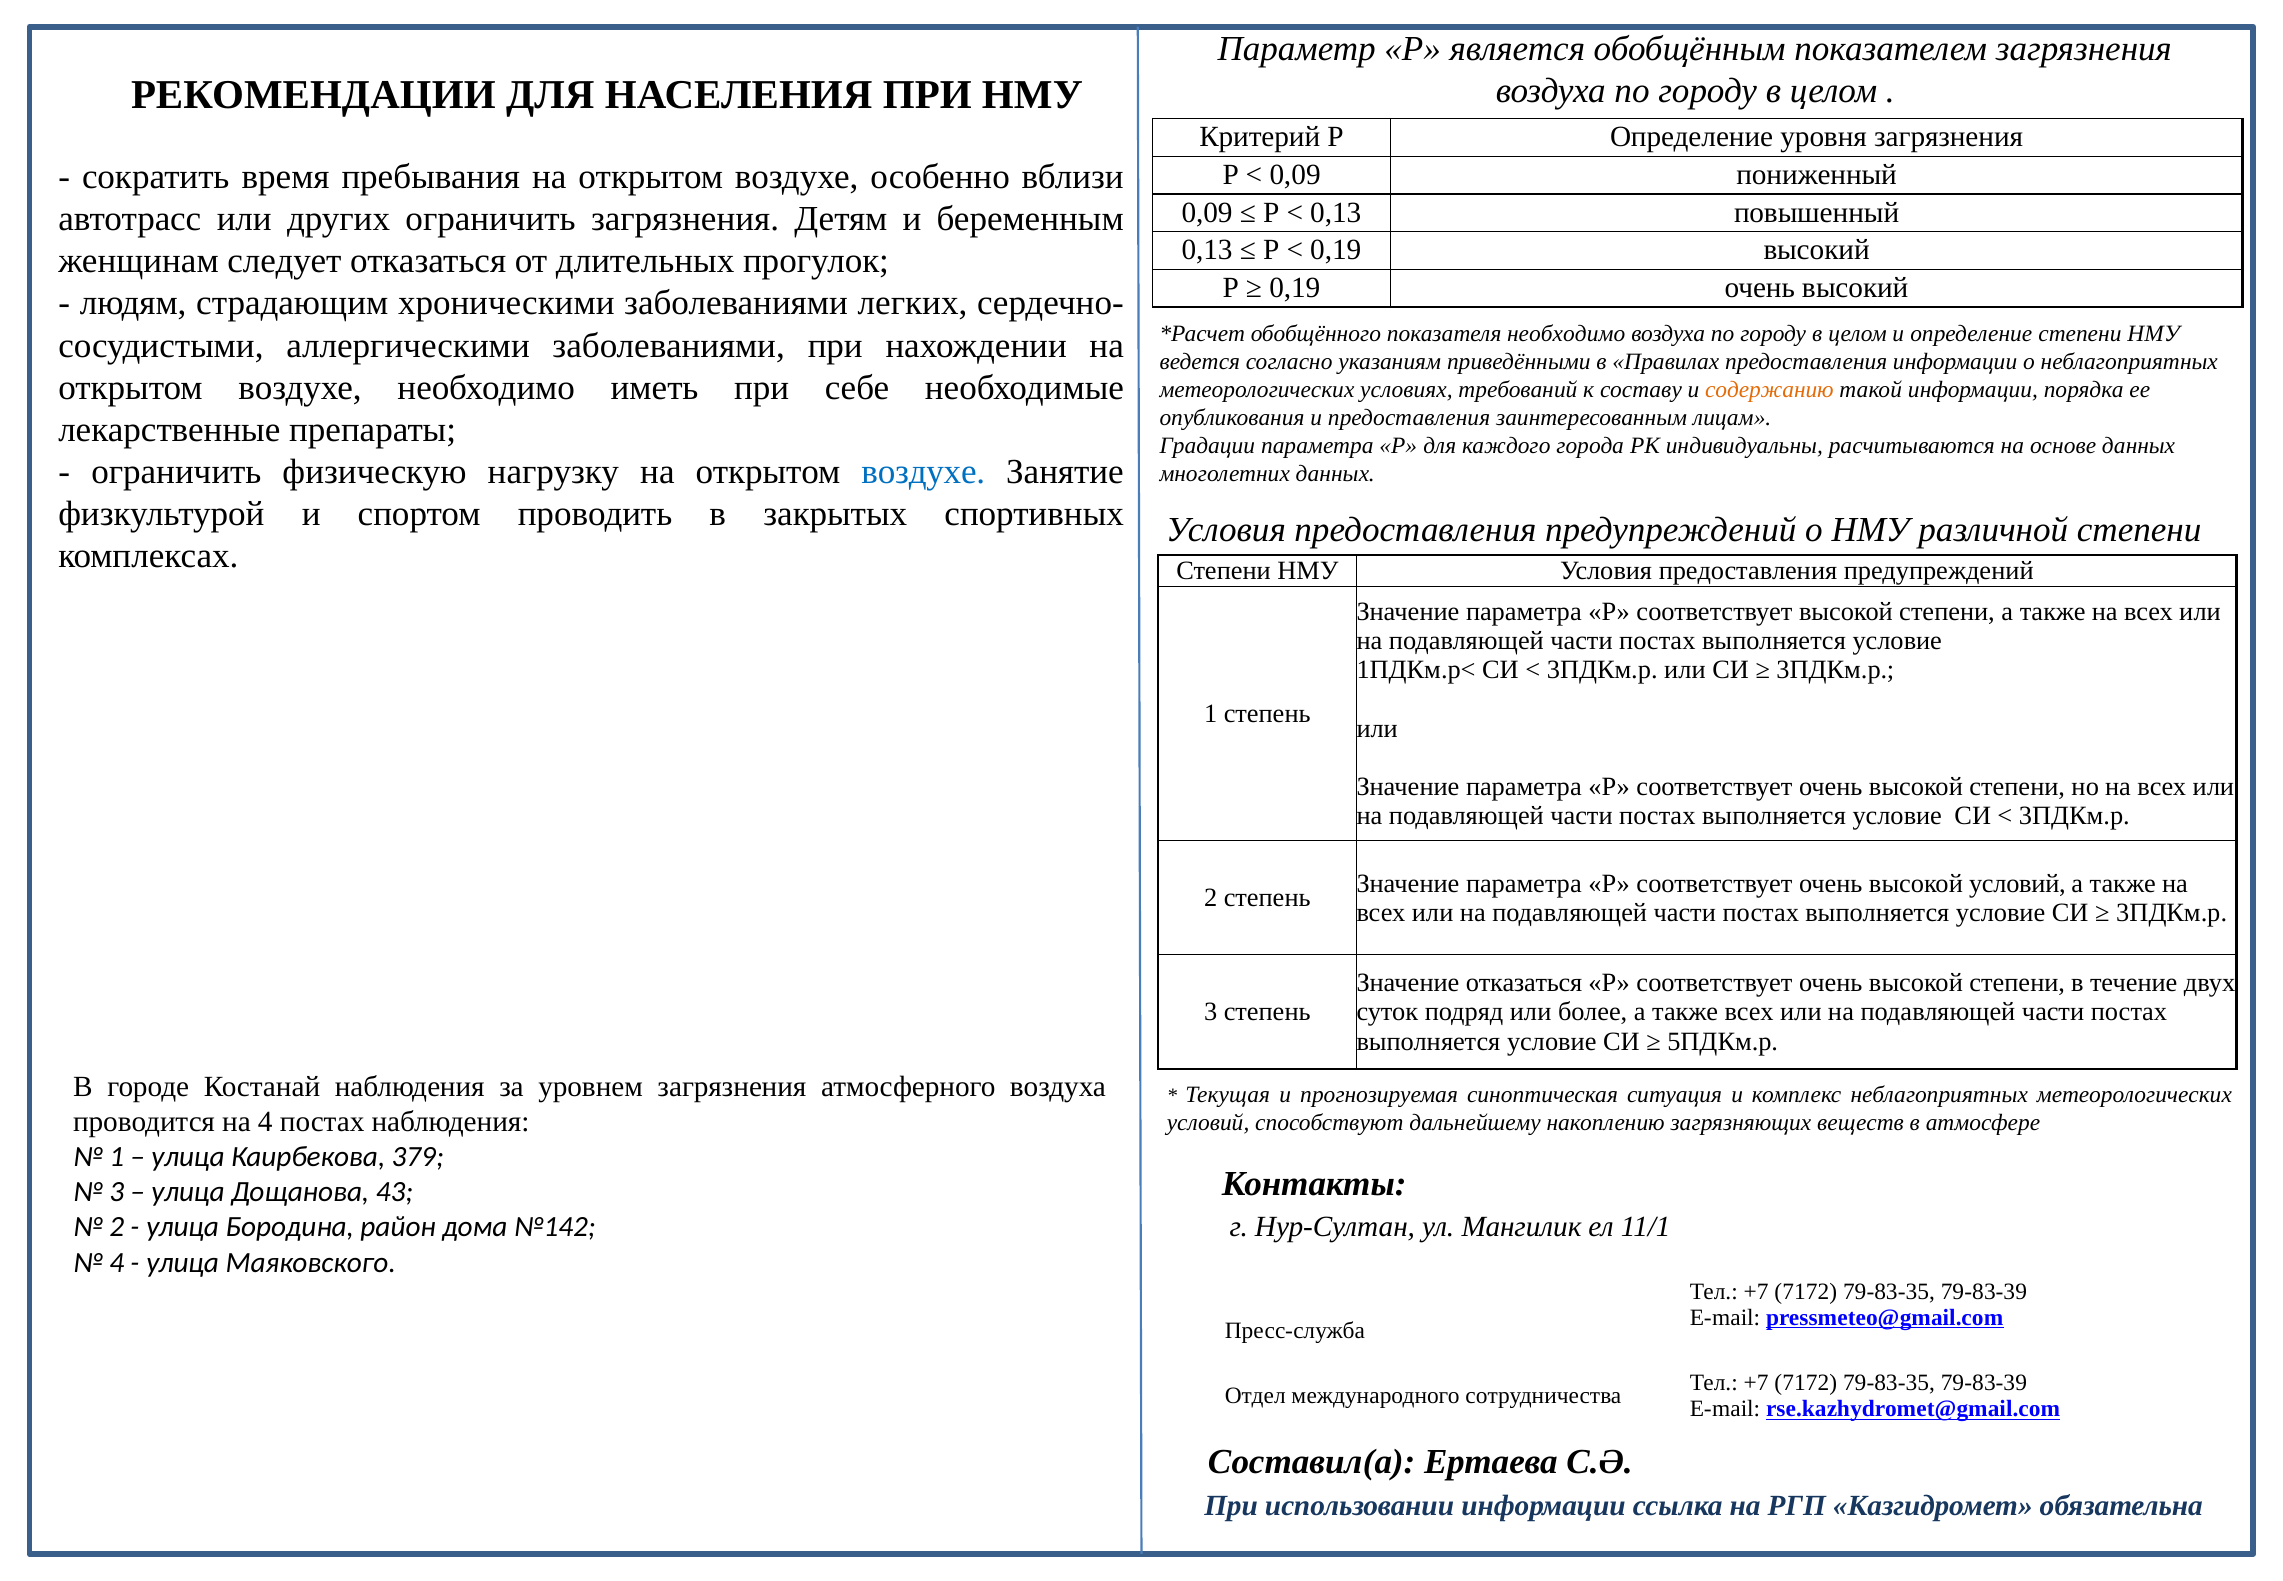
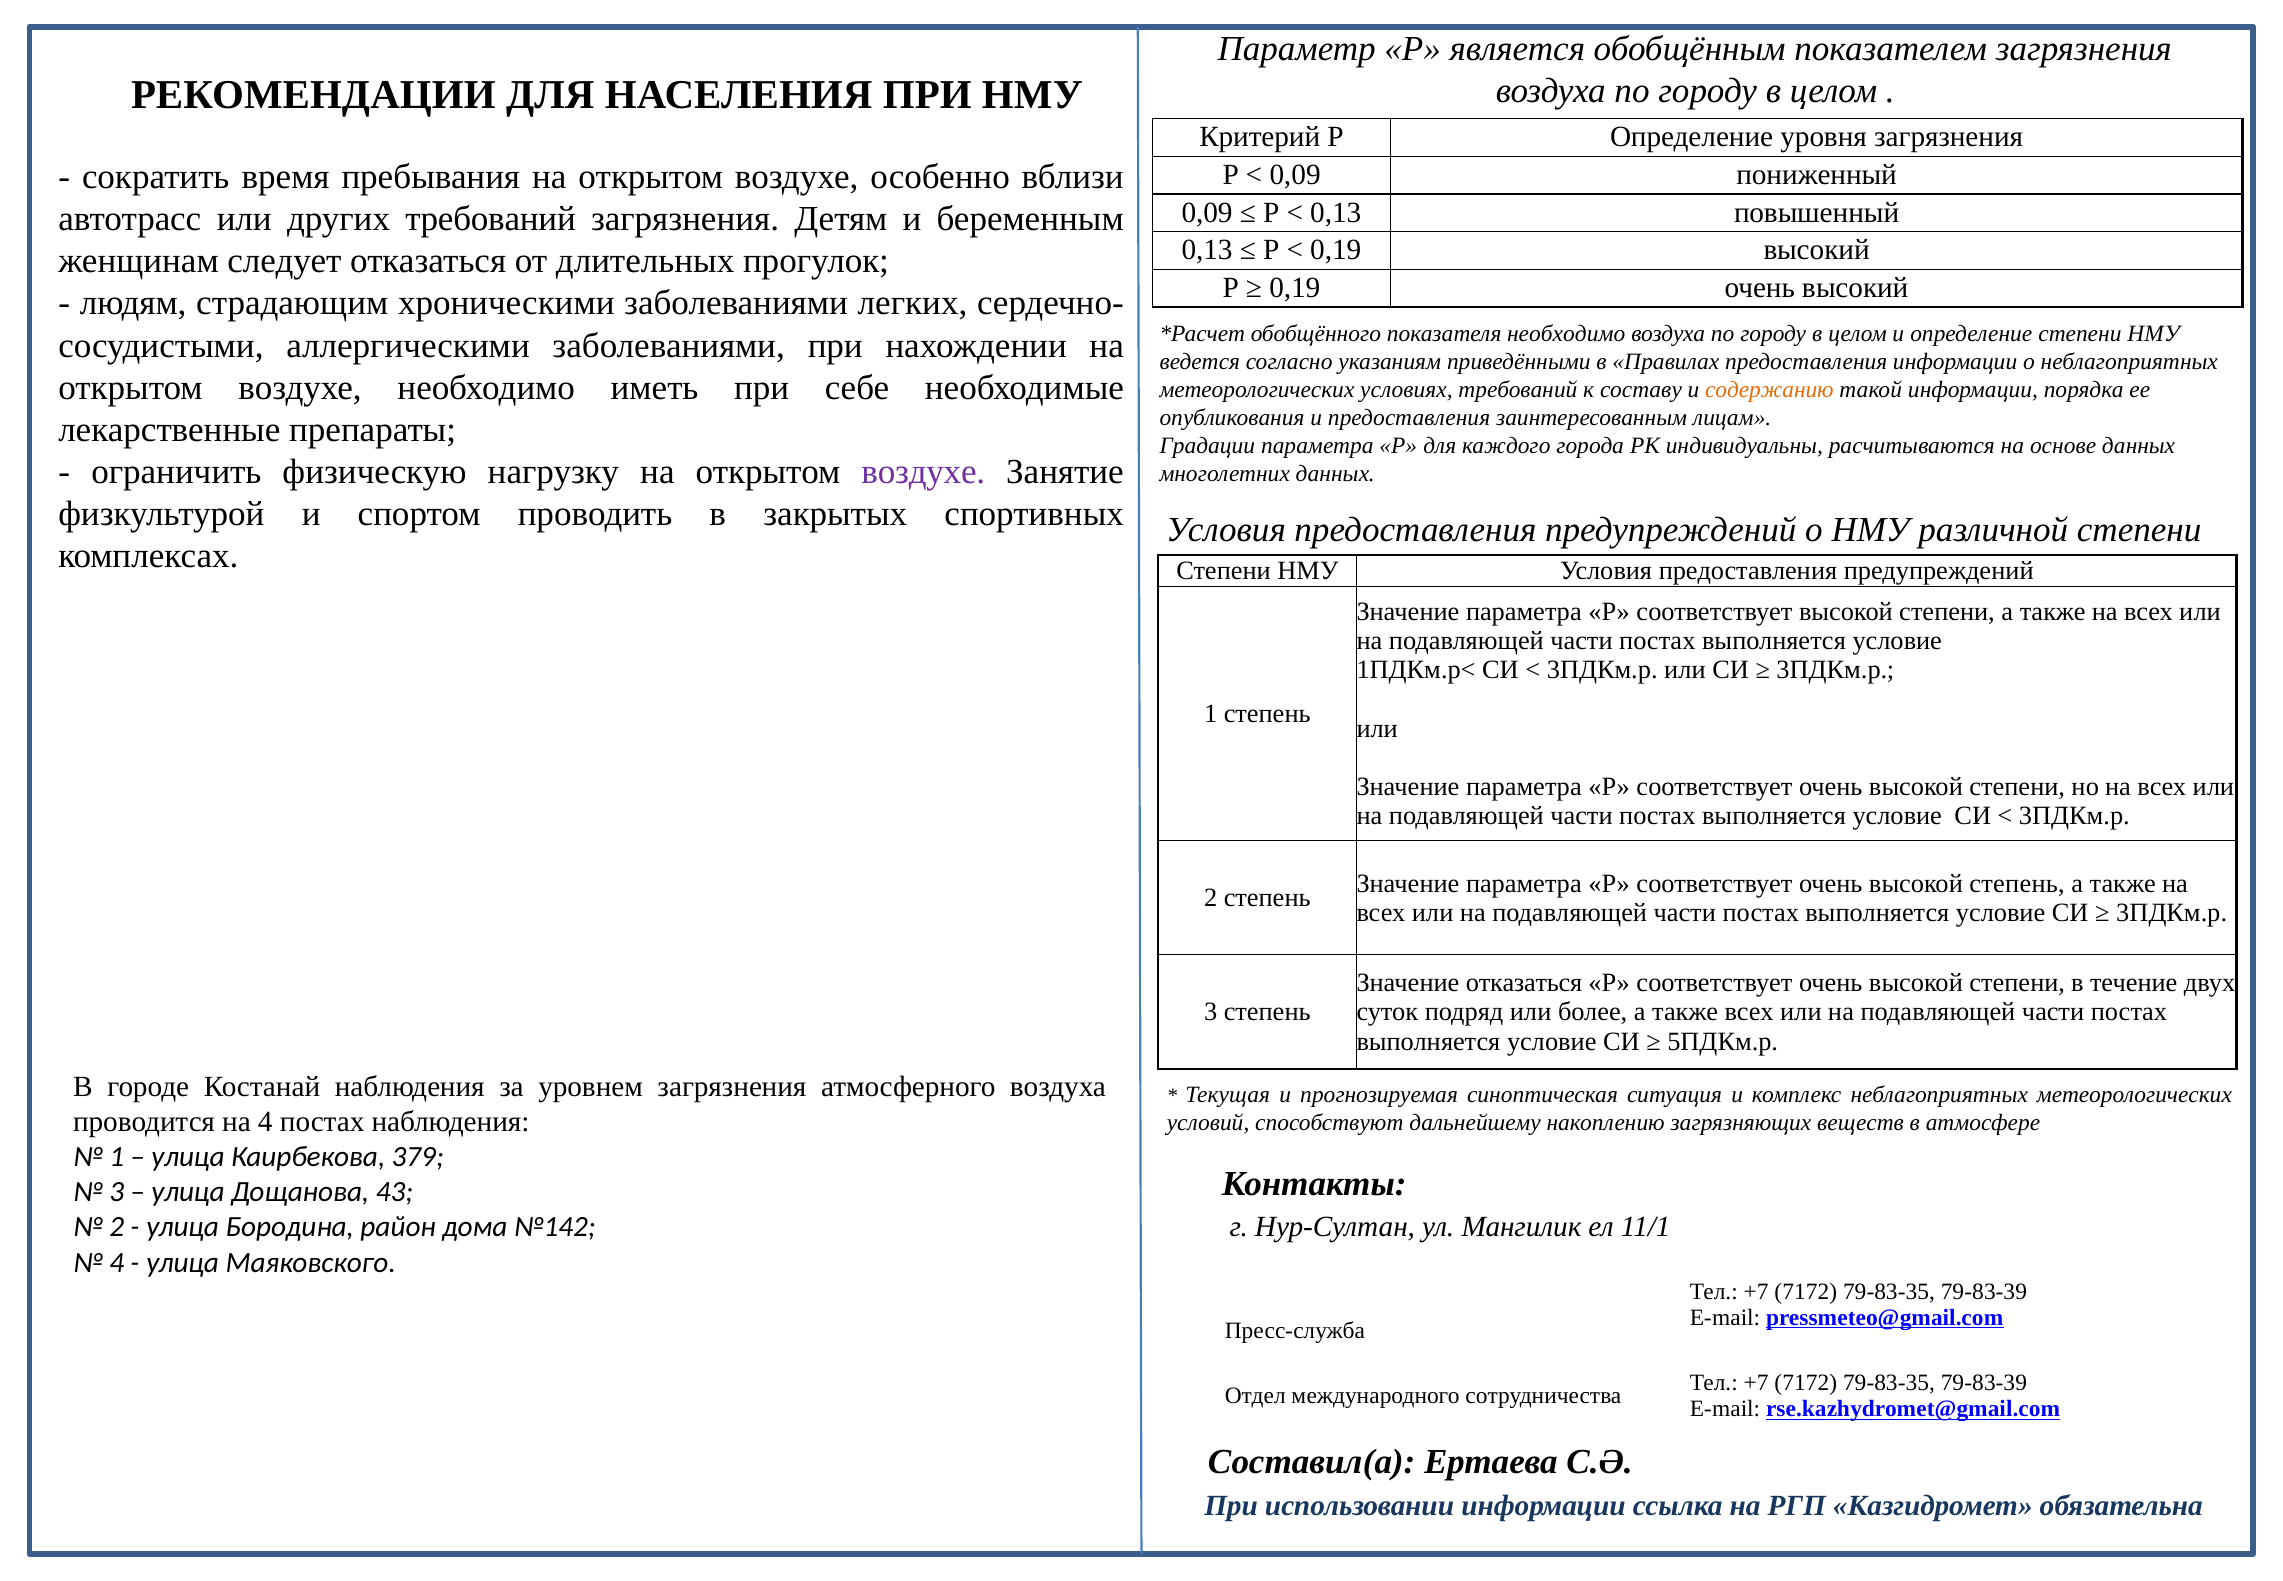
других ограничить: ограничить -> требований
воздухе at (923, 472) colour: blue -> purple
высокой условий: условий -> степень
